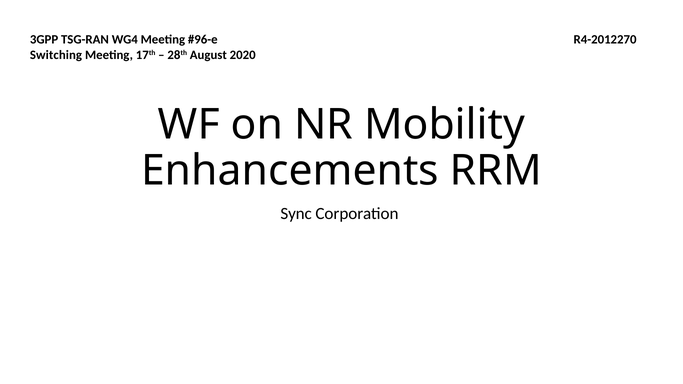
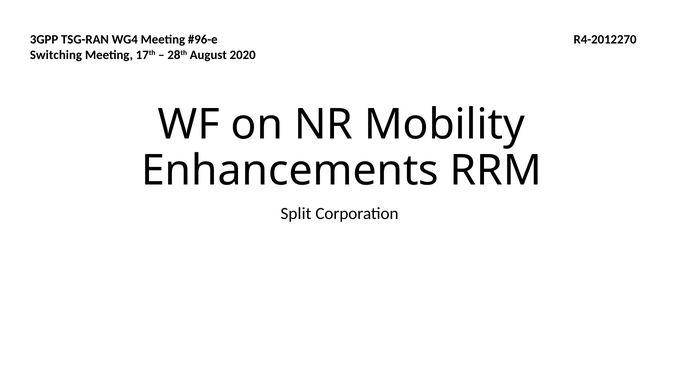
Sync: Sync -> Split
